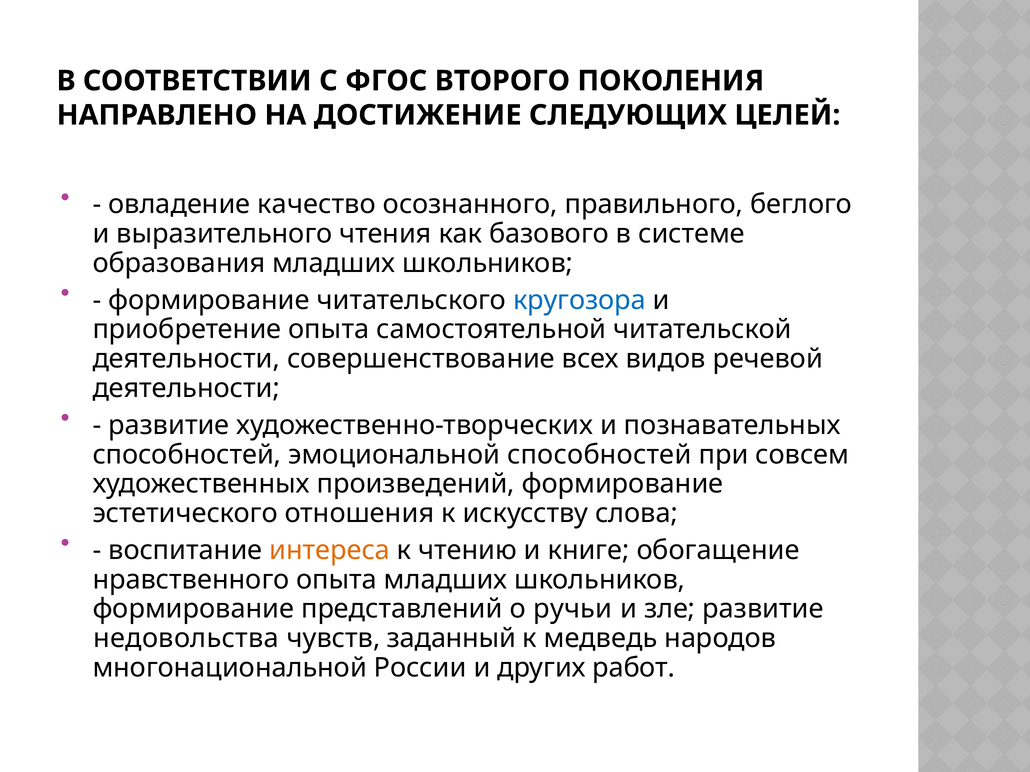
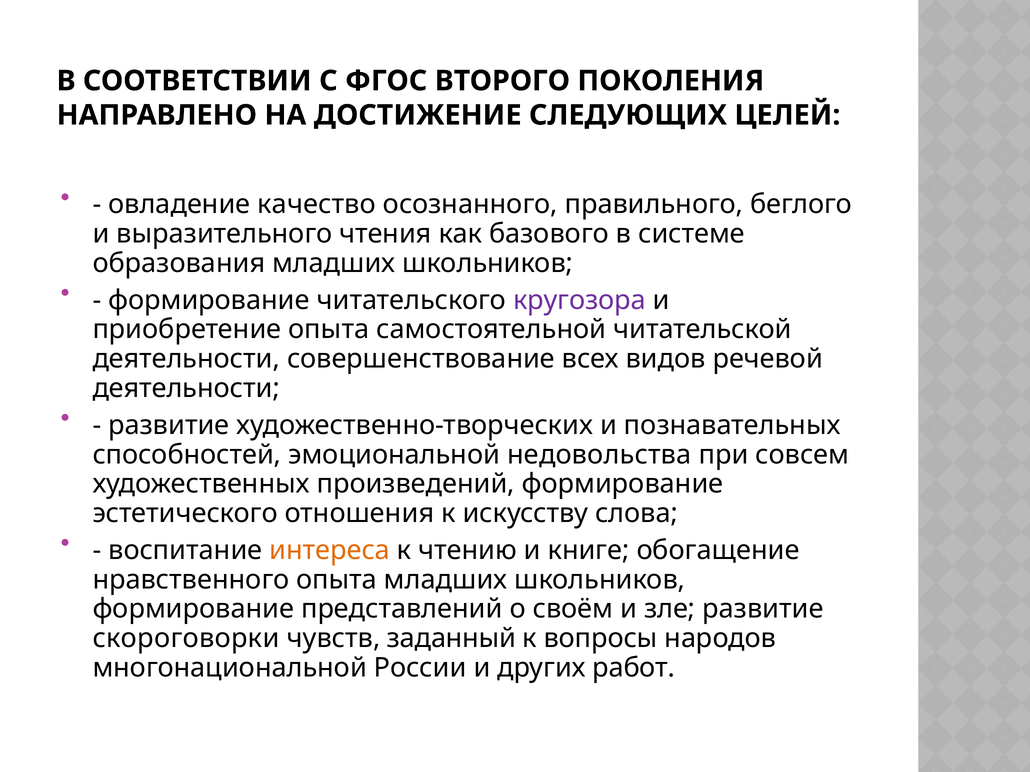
кругозора colour: blue -> purple
эмоциональной способностей: способностей -> недовольства
ручьи: ручьи -> своём
недовольства: недовольства -> скороговорки
медведь: медведь -> вопросы
